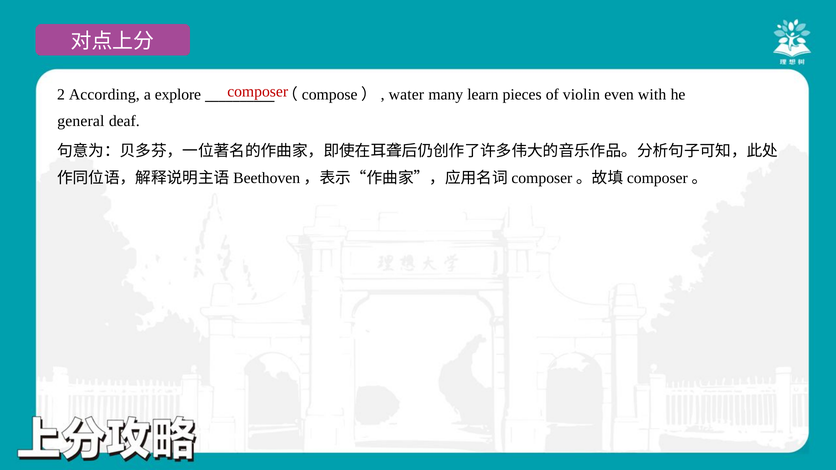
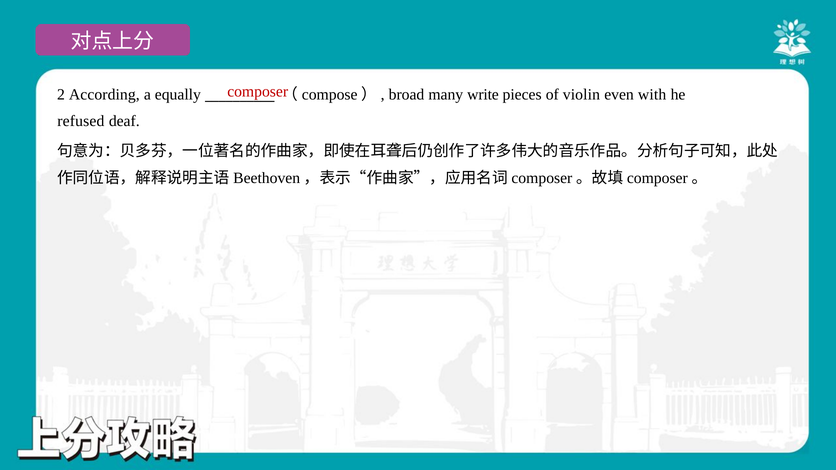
explore: explore -> equally
water: water -> broad
learn: learn -> write
general: general -> refused
